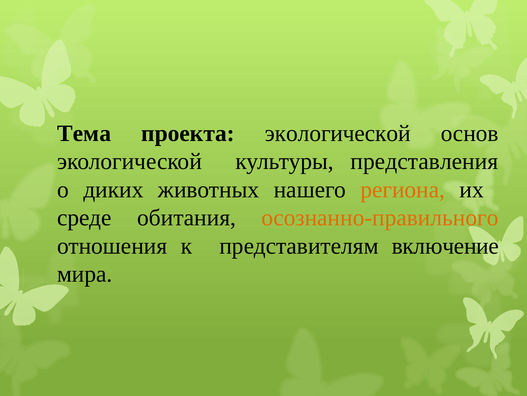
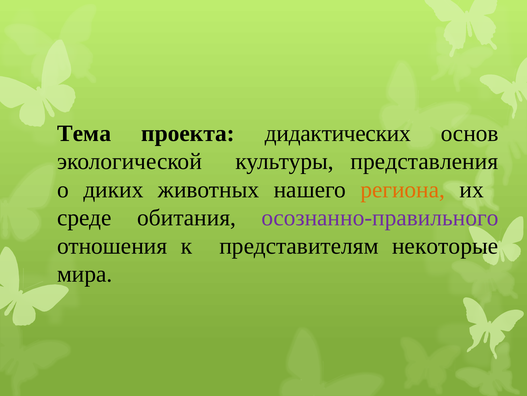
проекта экологической: экологической -> дидактических
осознанно-правильного colour: orange -> purple
включение: включение -> некоторые
